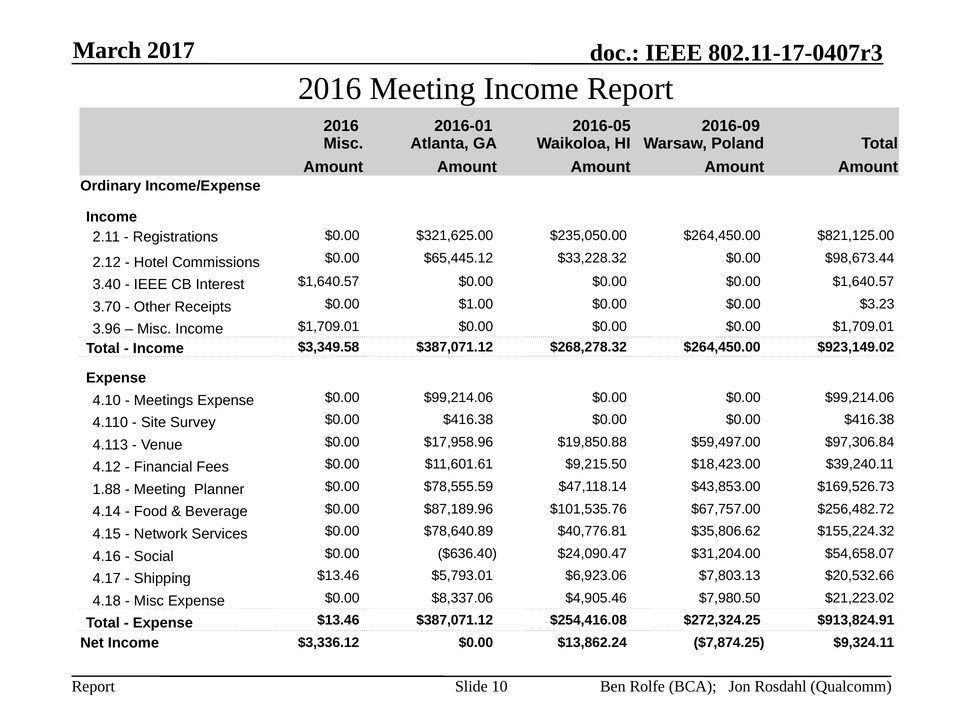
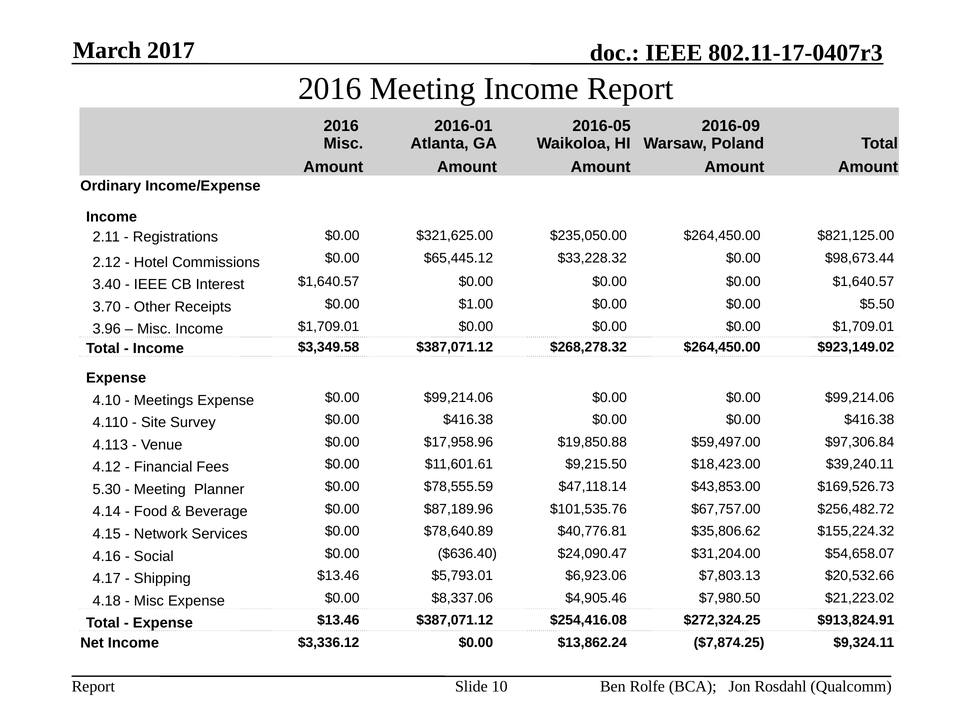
$3.23: $3.23 -> $5.50
1.88: 1.88 -> 5.30
